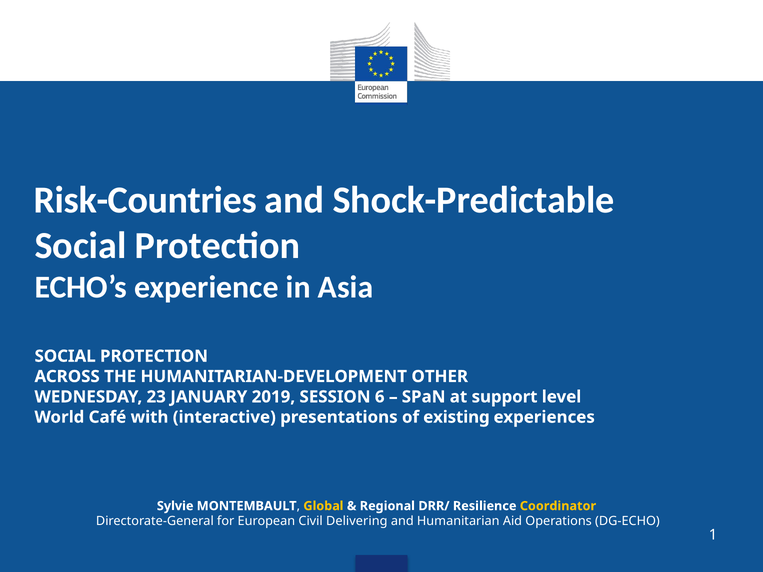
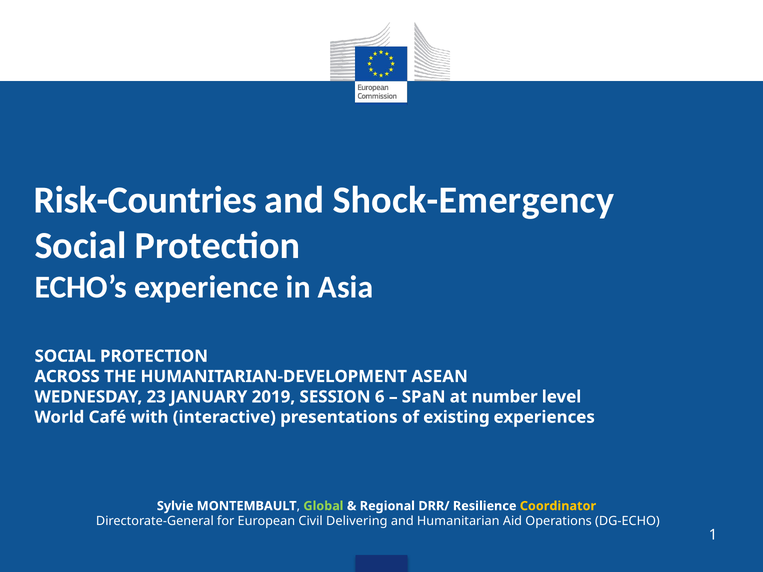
Shock-Predictable: Shock-Predictable -> Shock-Emergency
OTHER: OTHER -> ASEAN
support: support -> number
Global colour: yellow -> light green
